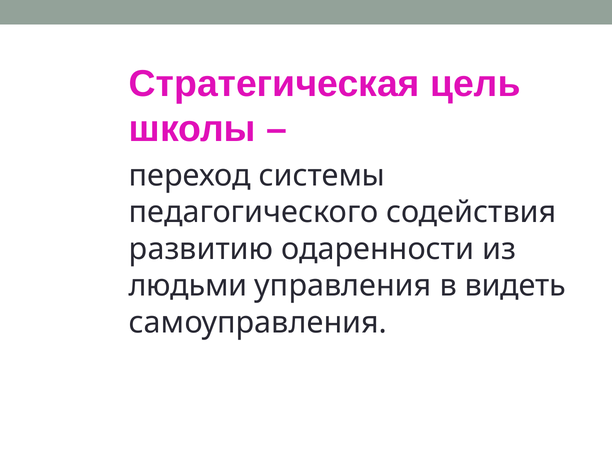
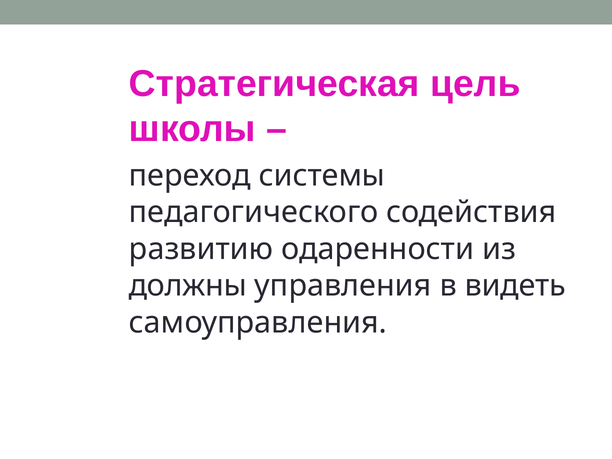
людьми: людьми -> должны
